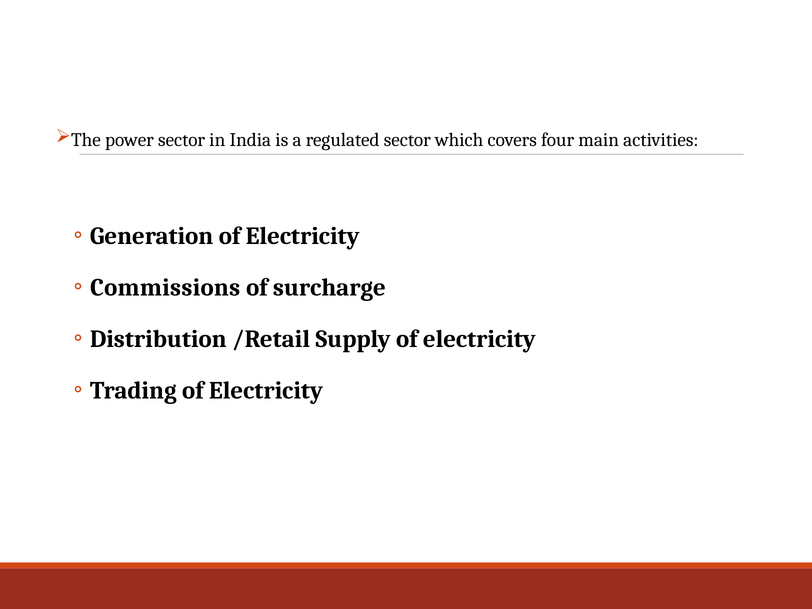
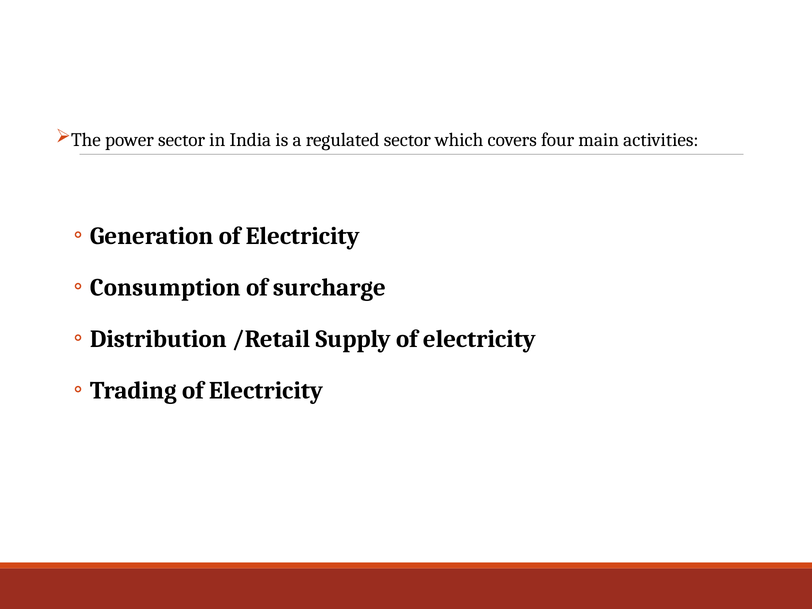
Commissions: Commissions -> Consumption
